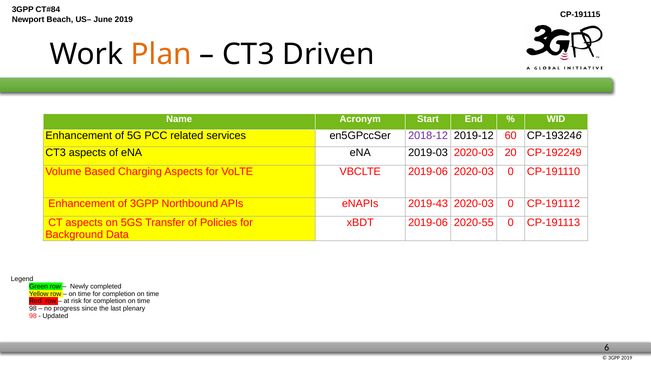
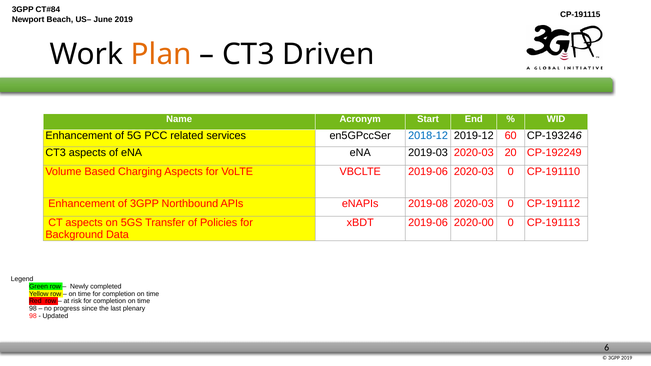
2018-12 colour: purple -> blue
2019-43: 2019-43 -> 2019-08
2020-55: 2020-55 -> 2020-00
